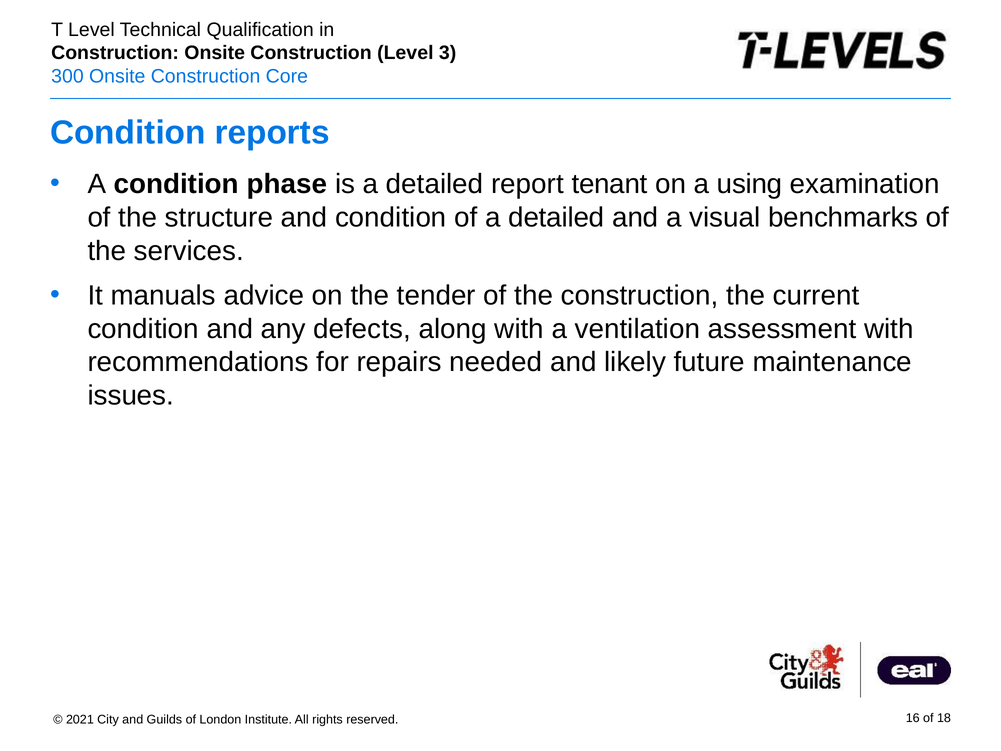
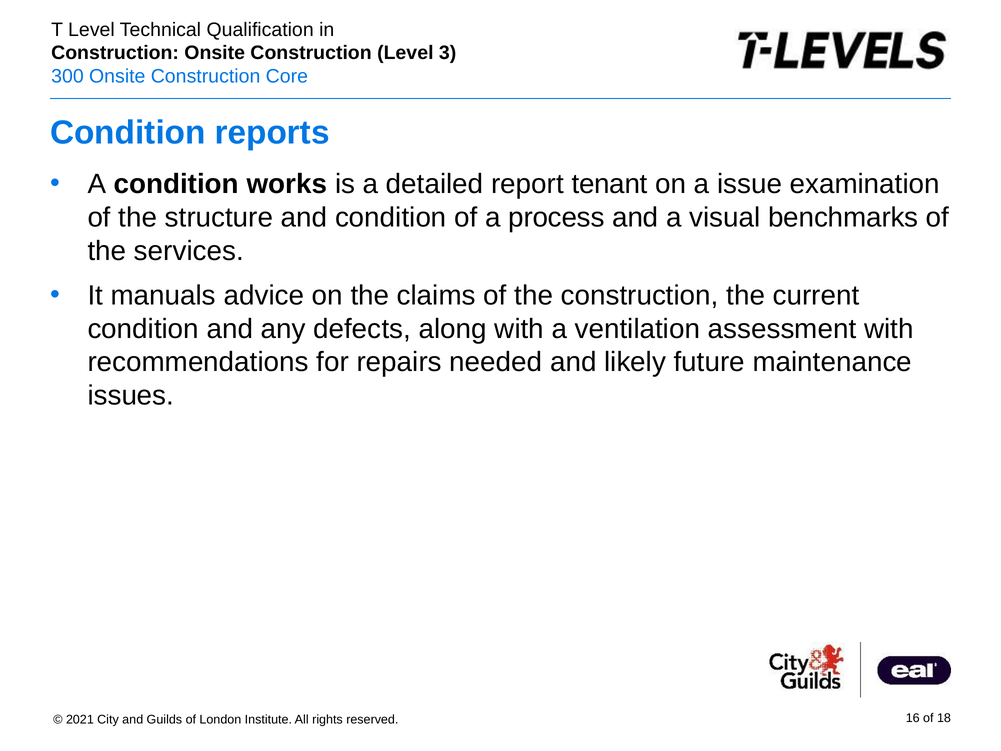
phase: phase -> works
using: using -> issue
of a detailed: detailed -> process
tender: tender -> claims
